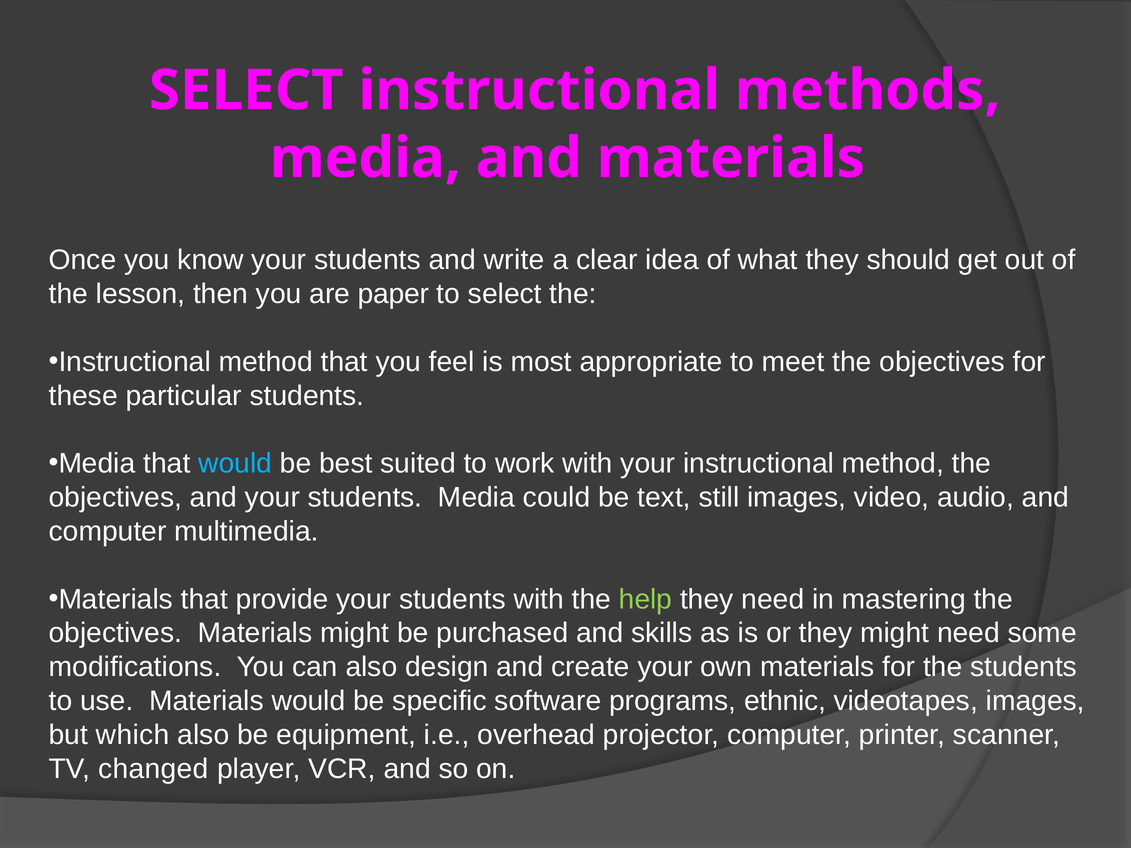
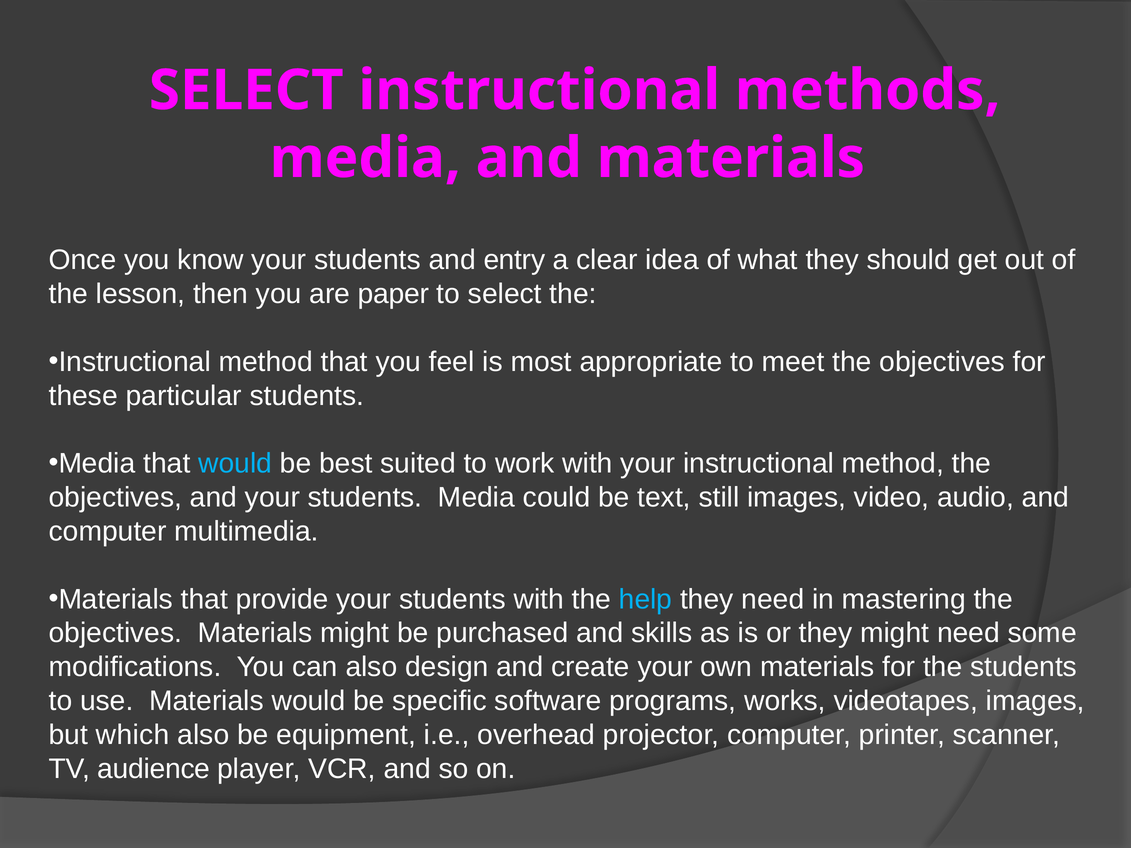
write: write -> entry
help colour: light green -> light blue
ethnic: ethnic -> works
changed: changed -> audience
